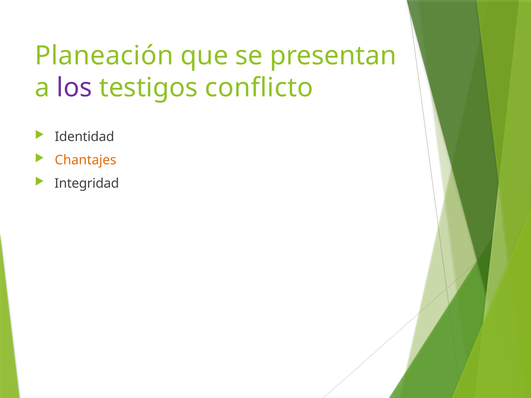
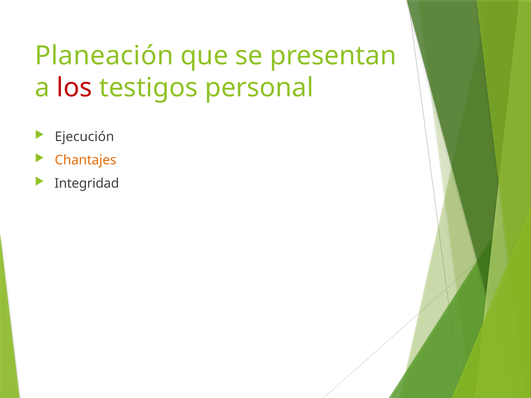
los colour: purple -> red
conflicto: conflicto -> personal
Identidad: Identidad -> Ejecución
